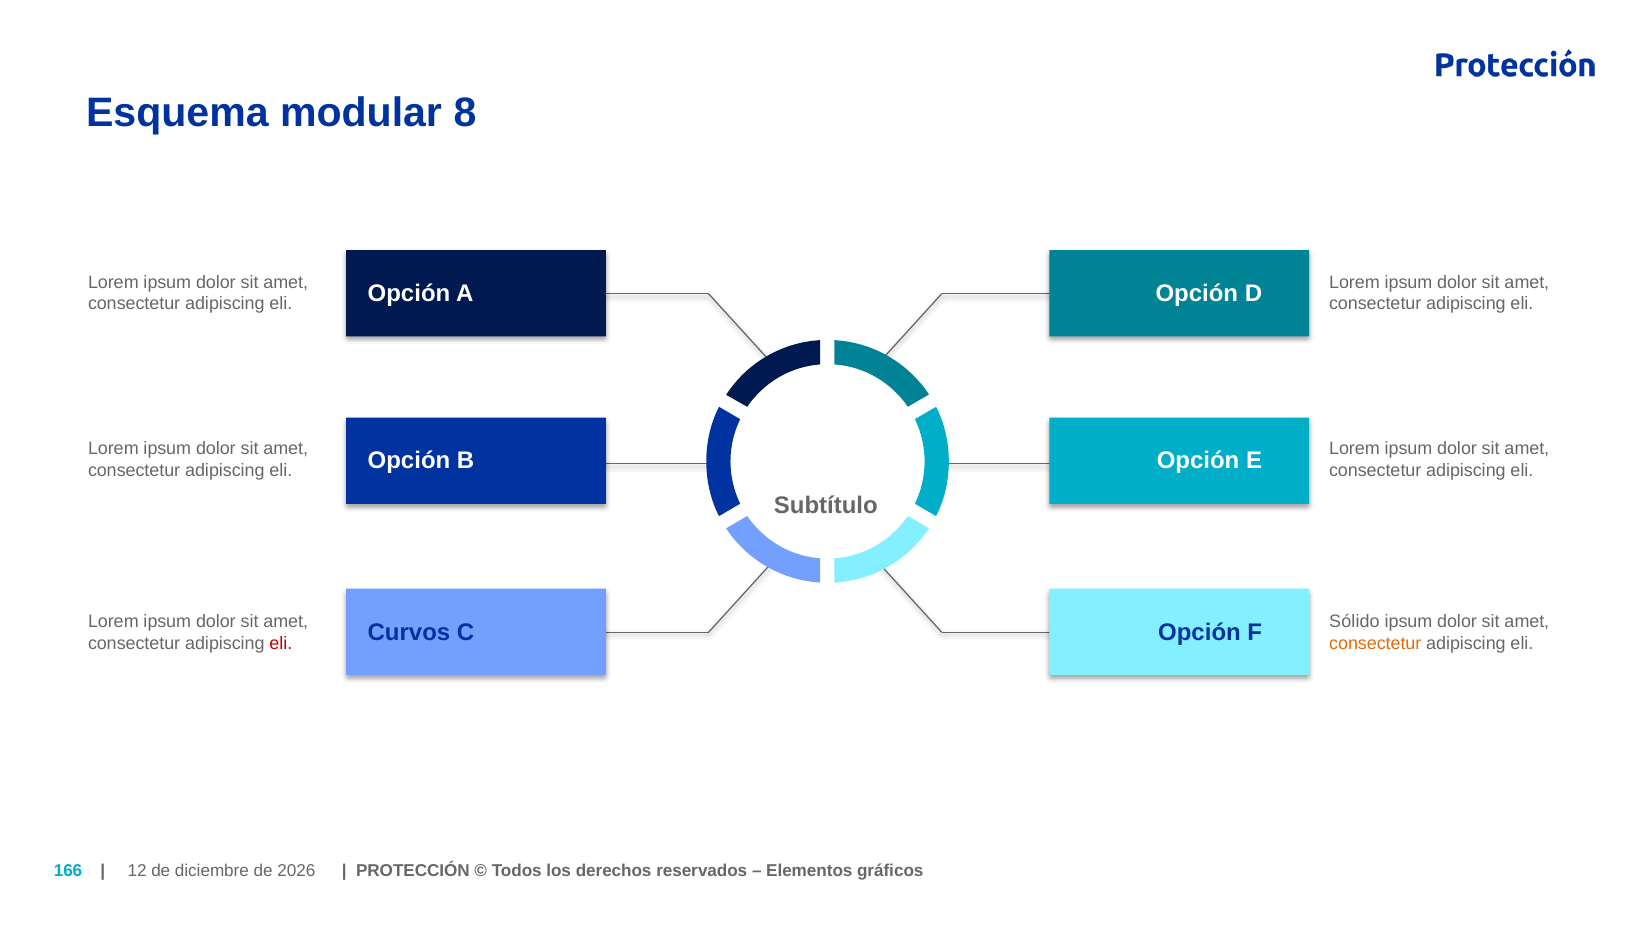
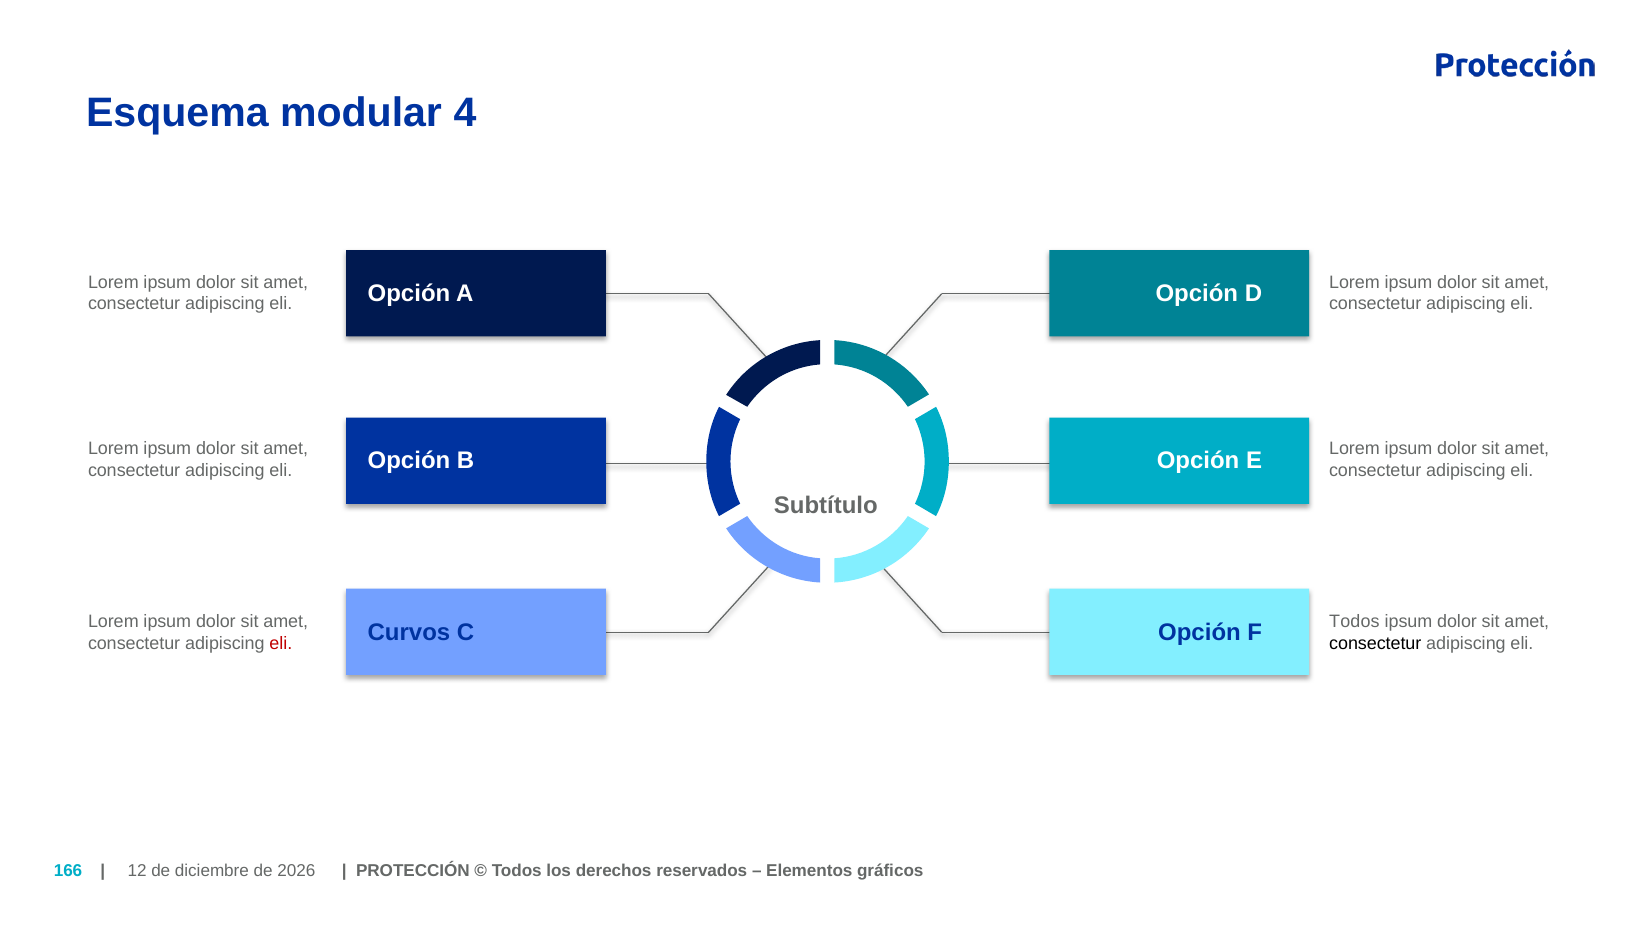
8: 8 -> 4
Sólido at (1354, 621): Sólido -> Todos
consectetur at (1375, 643) colour: orange -> black
